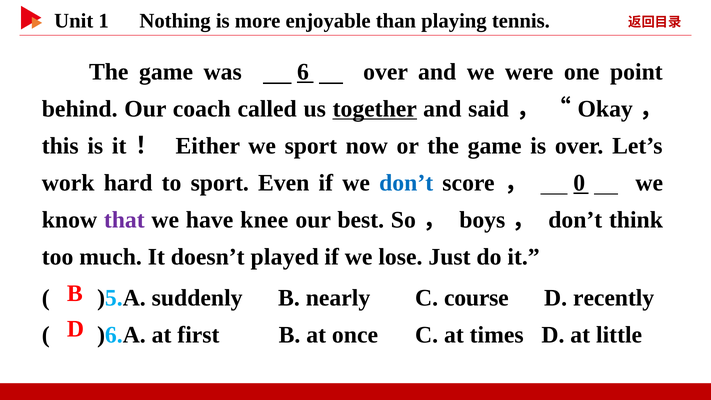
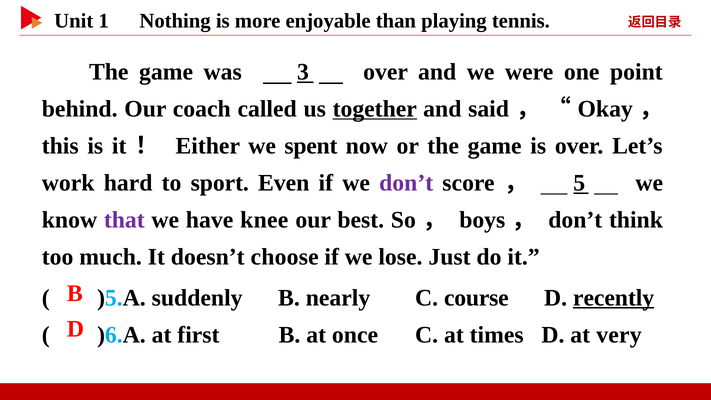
6: 6 -> 3
we sport: sport -> spent
don’t at (406, 183) colour: blue -> purple
0: 0 -> 5
played: played -> choose
recently underline: none -> present
little: little -> very
